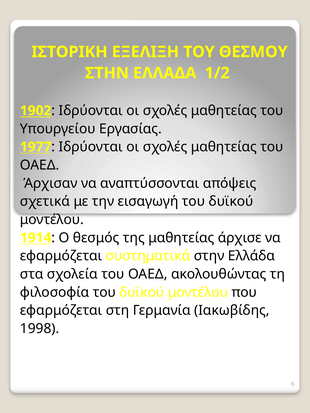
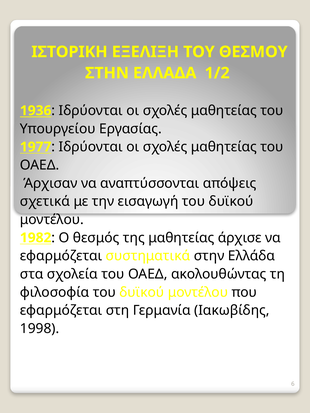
1902: 1902 -> 1936
1914: 1914 -> 1982
